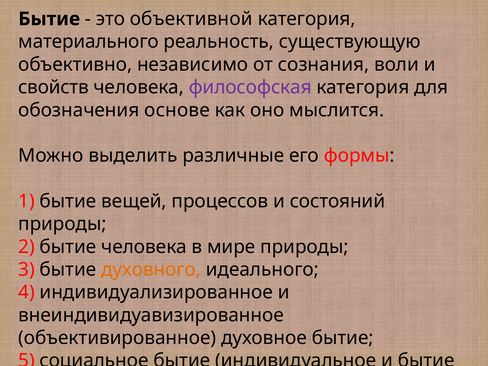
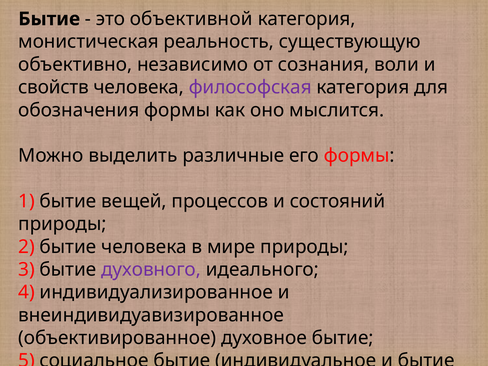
материального: материального -> монистическая
обозначения основе: основе -> формы
духовного colour: orange -> purple
